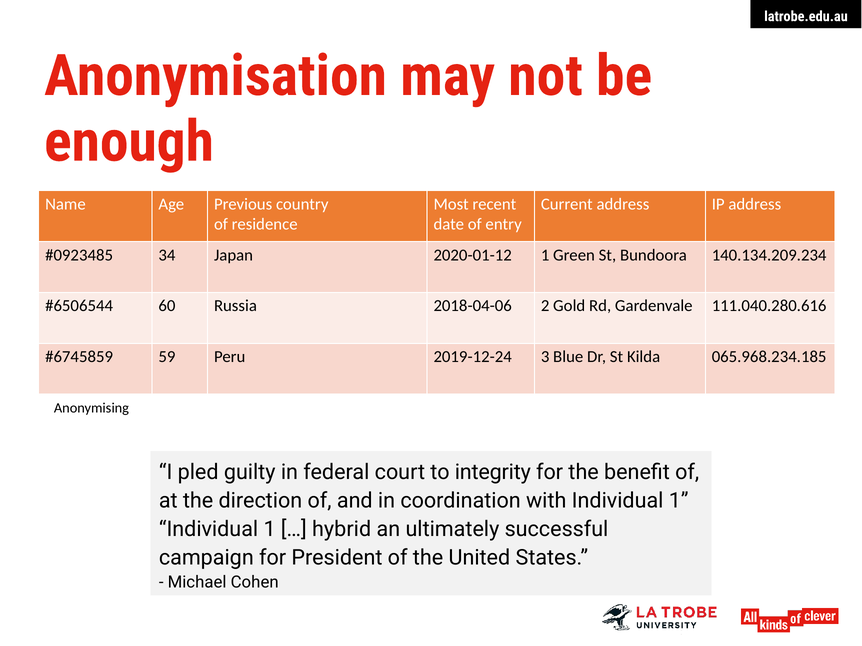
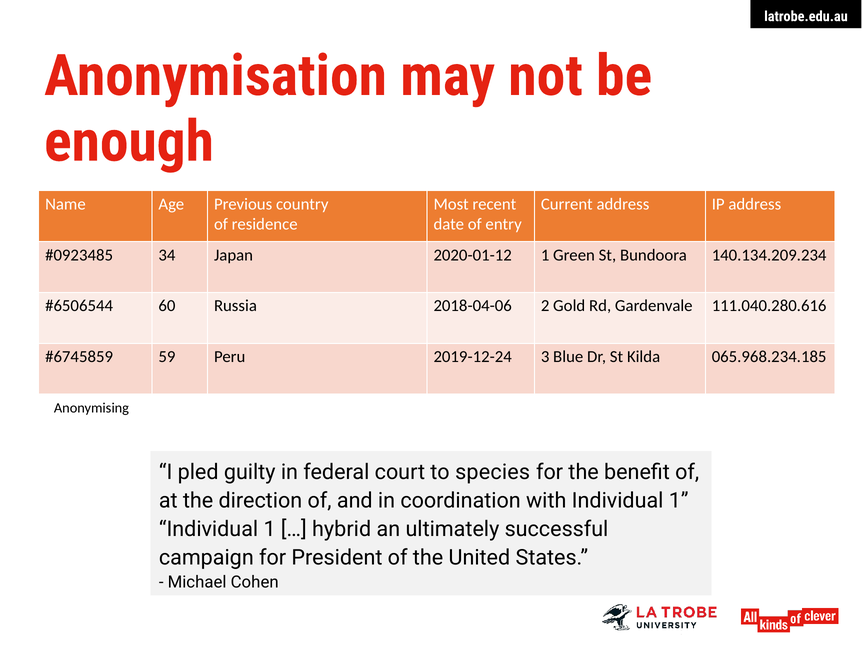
integrity: integrity -> species
